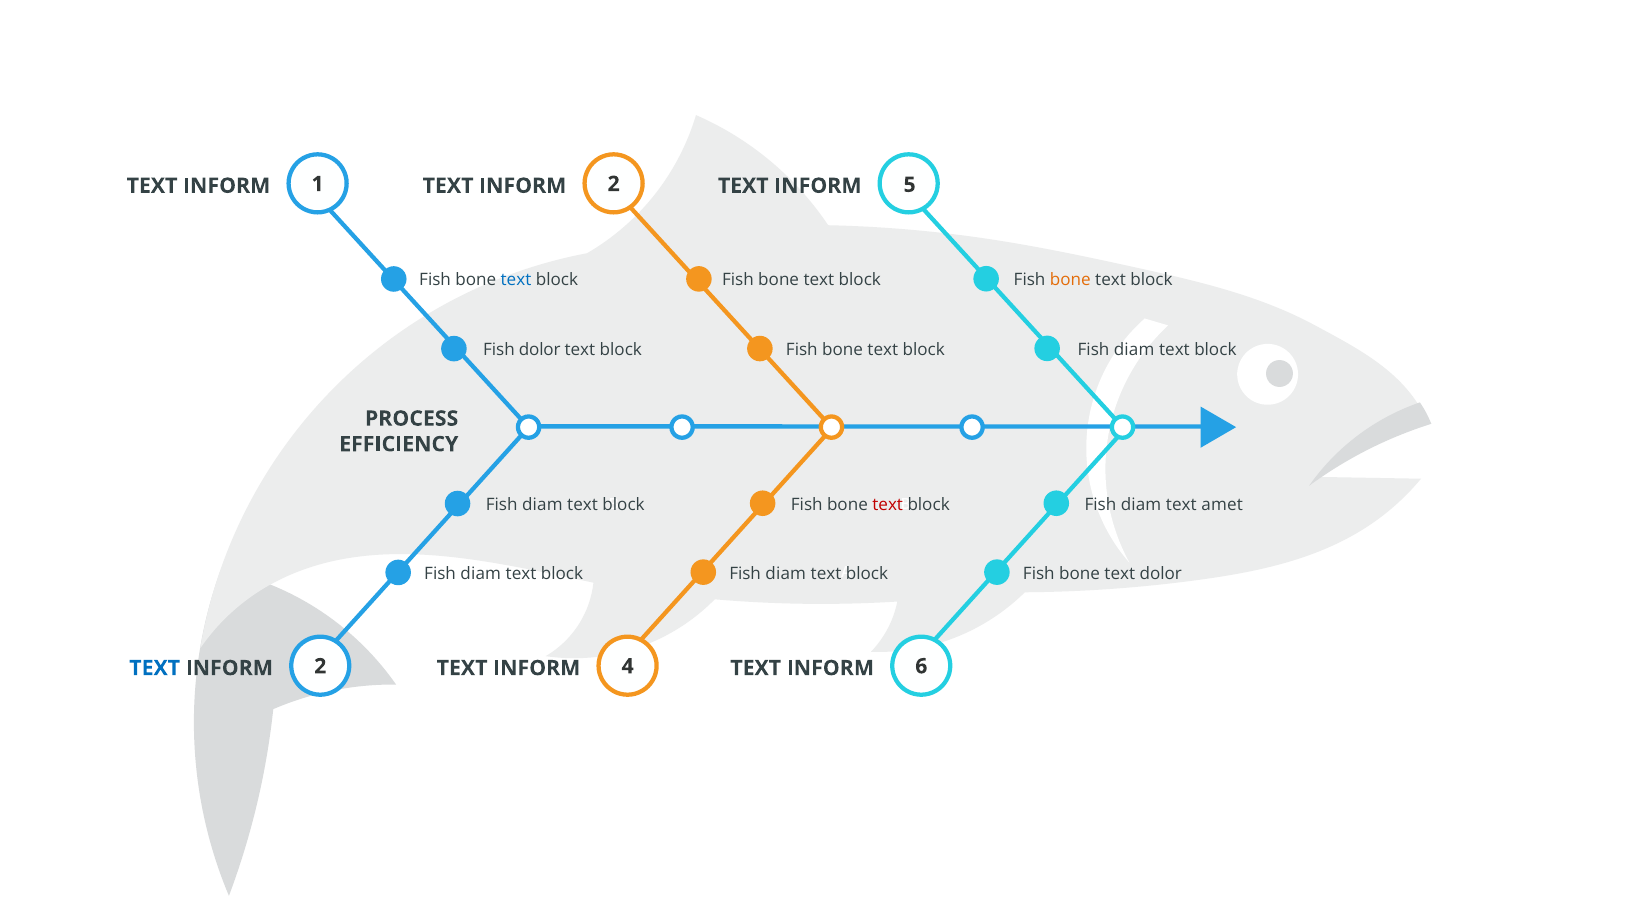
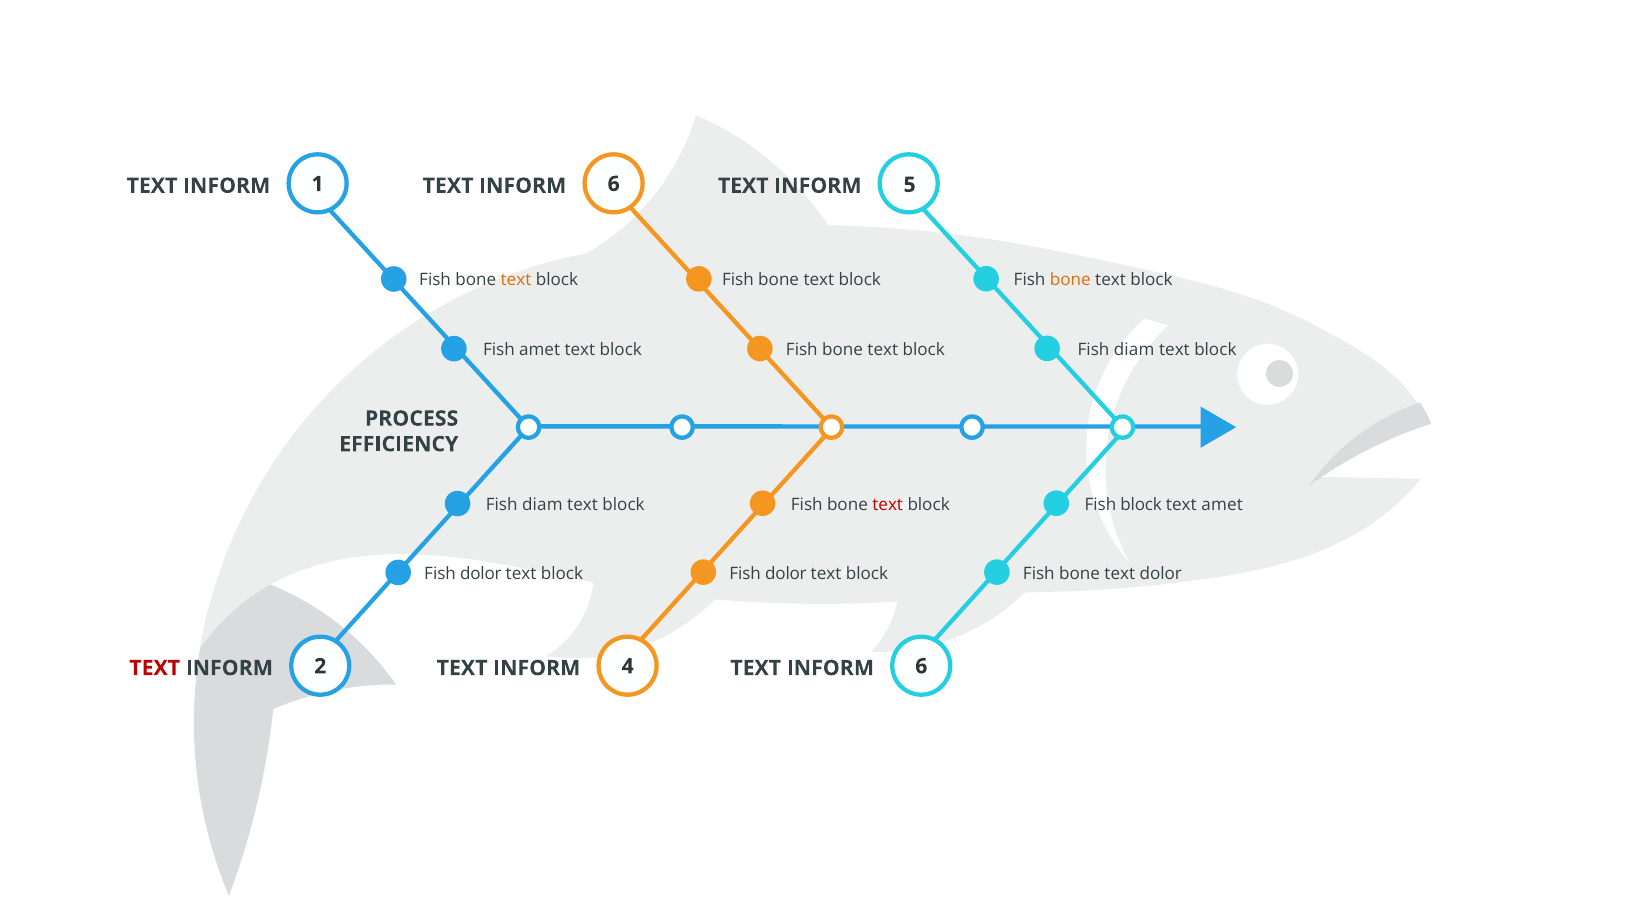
INFORM 2: 2 -> 6
text at (516, 280) colour: blue -> orange
Fish dolor: dolor -> amet
diam at (1141, 505): diam -> block
diam at (481, 574): diam -> dolor
diam at (786, 574): diam -> dolor
TEXT at (155, 668) colour: blue -> red
